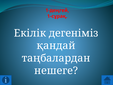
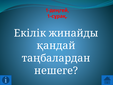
дегеніміз: дегеніміз -> жинайды
